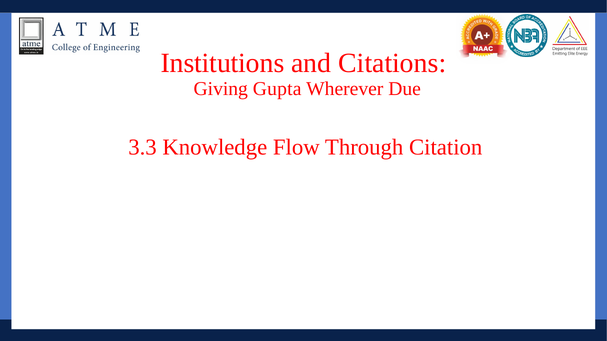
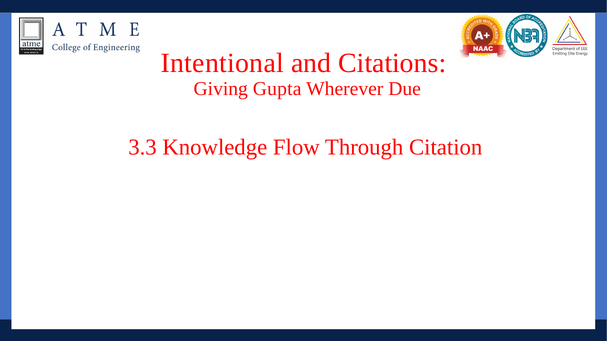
Institutions: Institutions -> Intentional
